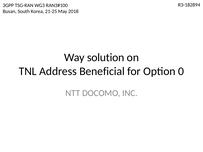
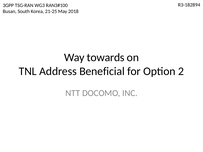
solution: solution -> towards
0: 0 -> 2
